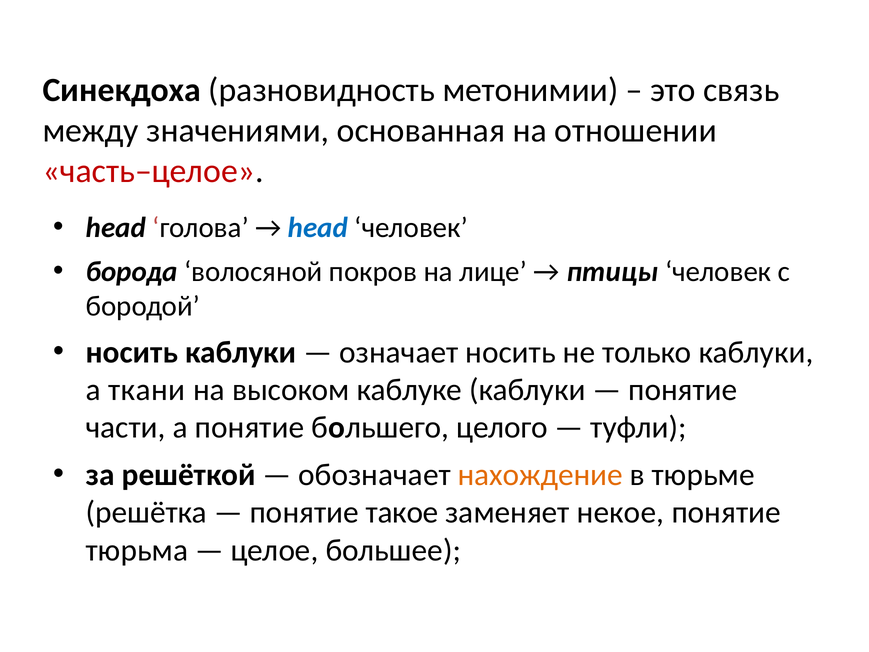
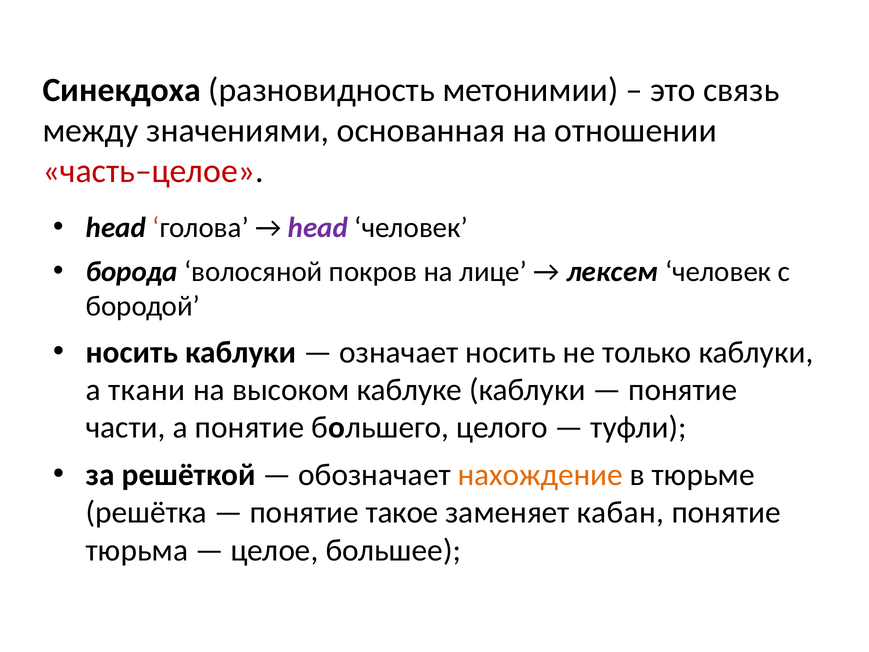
head at (318, 227) colour: blue -> purple
птицы: птицы -> лексем
некое: некое -> кабан
